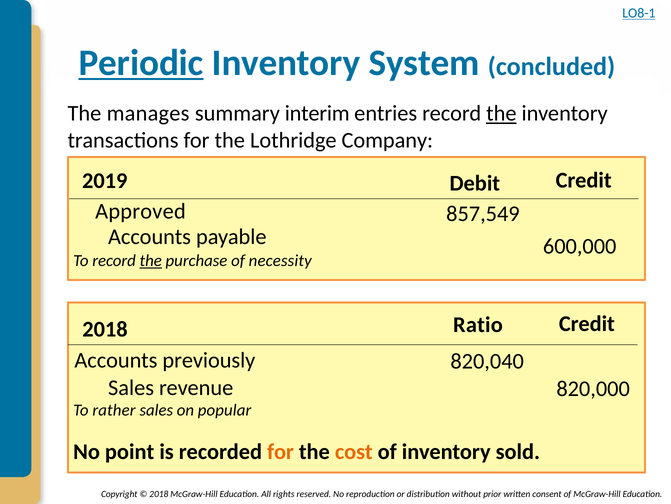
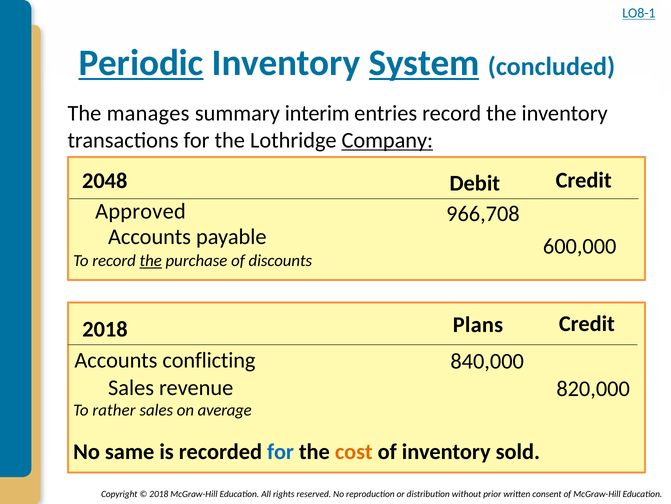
System underline: none -> present
the at (501, 113) underline: present -> none
Company underline: none -> present
2019: 2019 -> 2048
857,549: 857,549 -> 966,708
necessity: necessity -> discounts
Ratio: Ratio -> Plans
previously: previously -> conflicting
820,040: 820,040 -> 840,000
popular: popular -> average
point: point -> same
for at (280, 451) colour: orange -> blue
